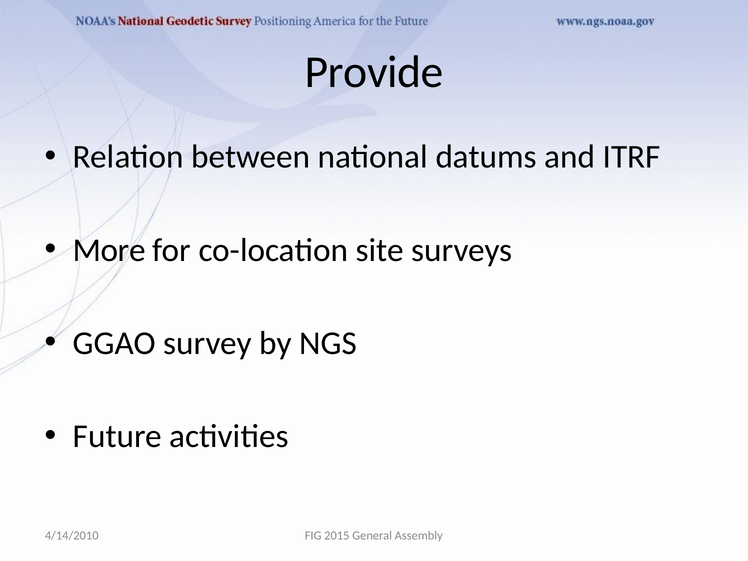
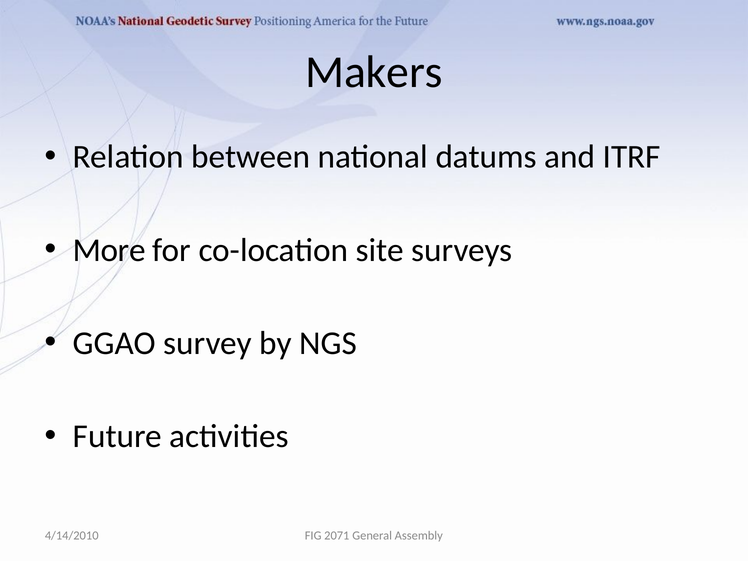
Provide: Provide -> Makers
2015: 2015 -> 2071
